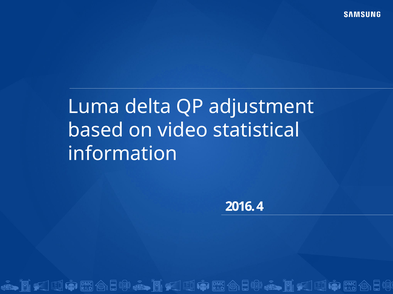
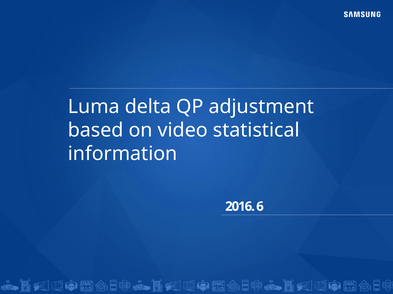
4: 4 -> 6
